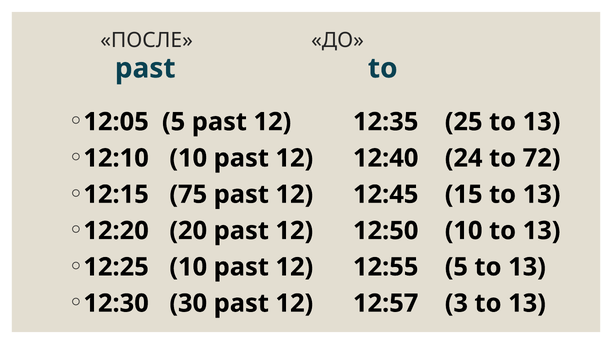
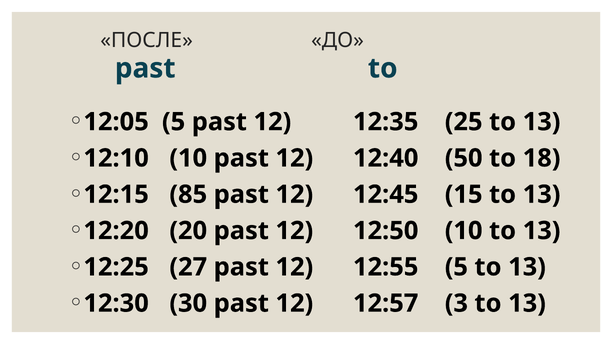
24: 24 -> 50
72: 72 -> 18
75: 75 -> 85
12:25 10: 10 -> 27
